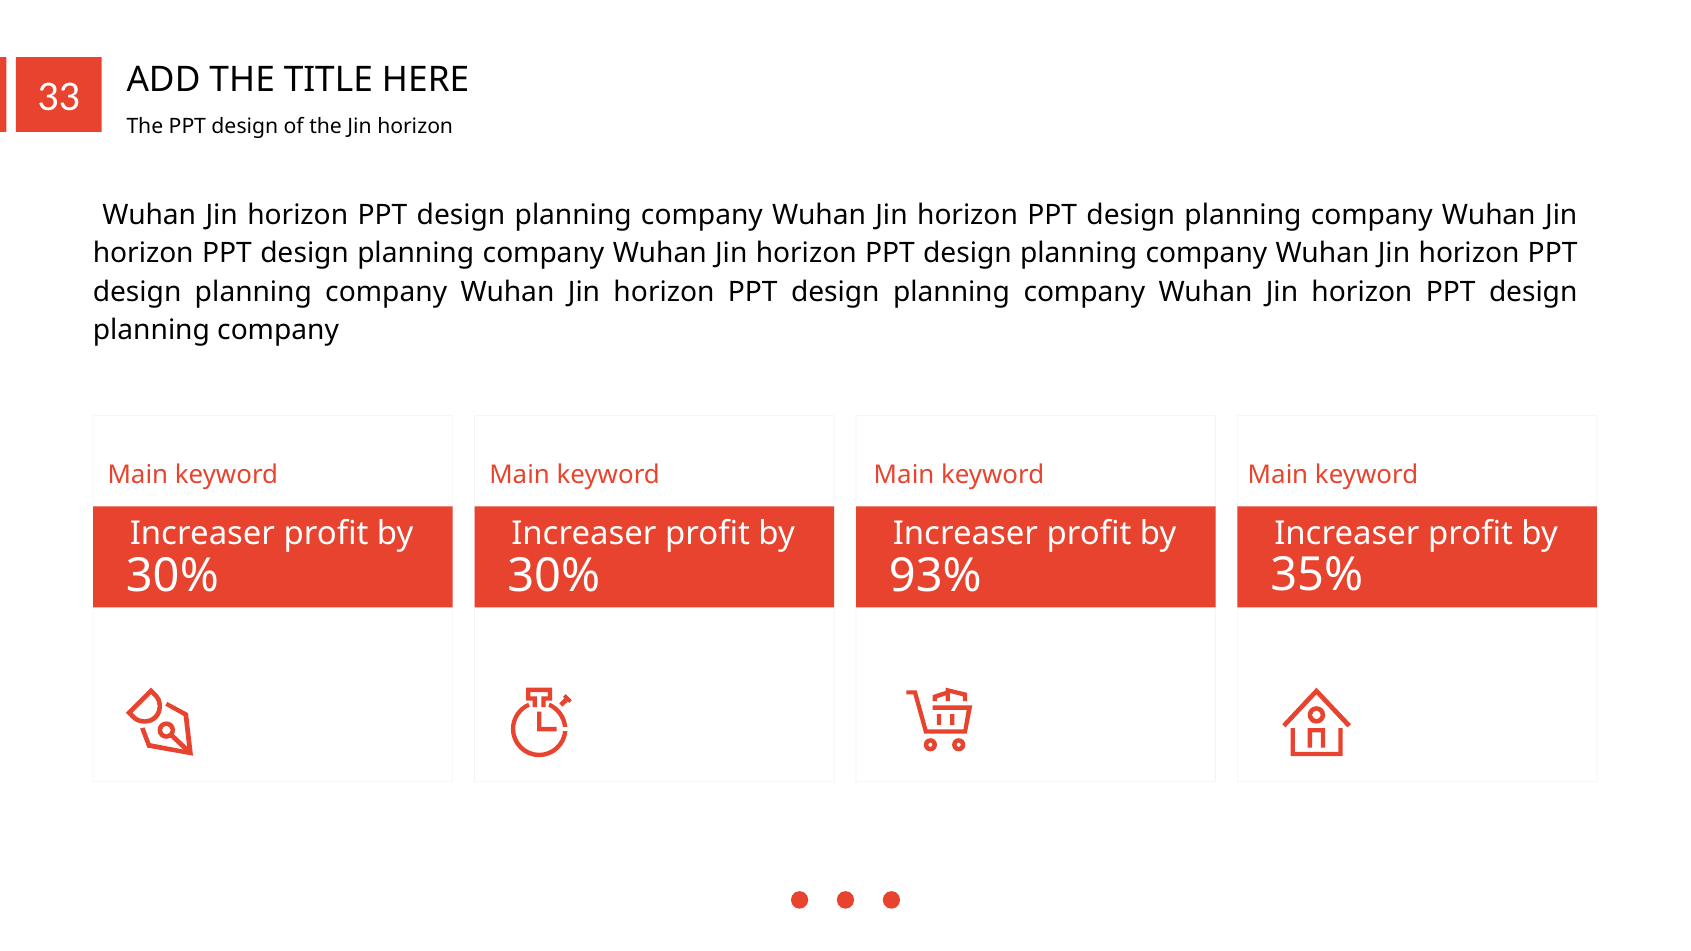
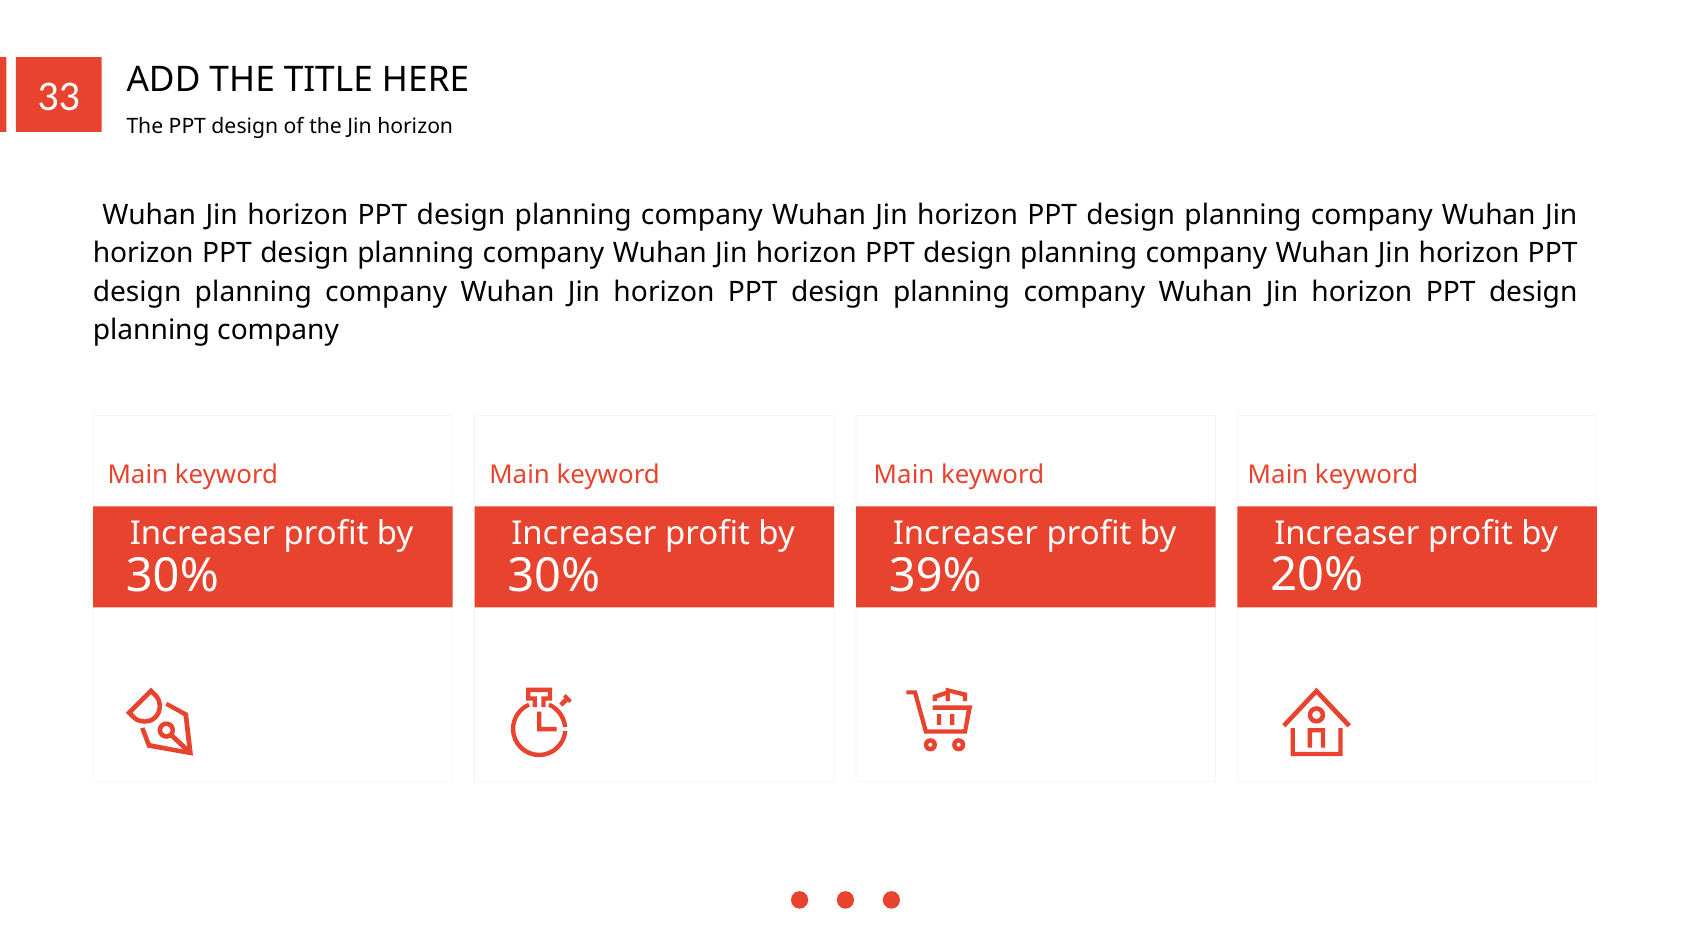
35%: 35% -> 20%
93%: 93% -> 39%
